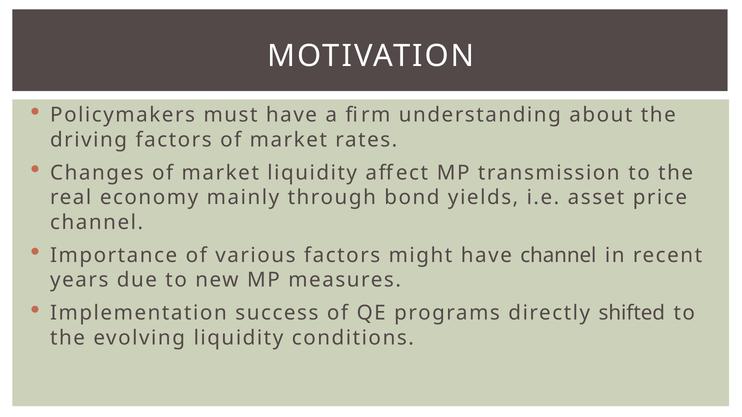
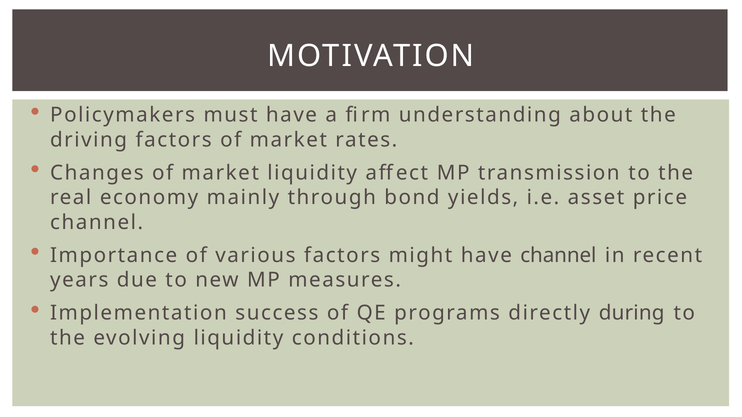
shifted: shifted -> during
